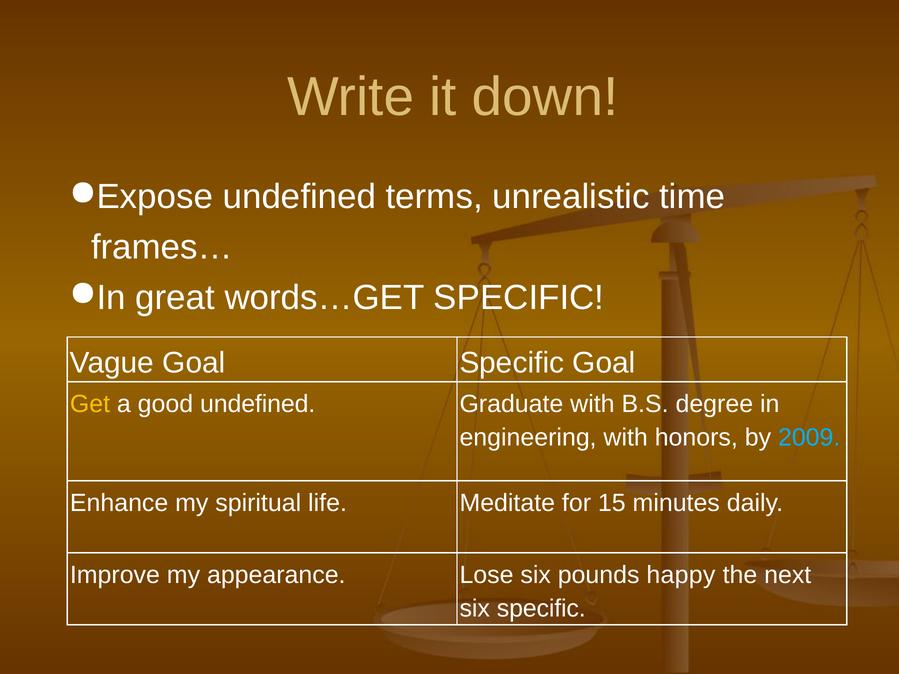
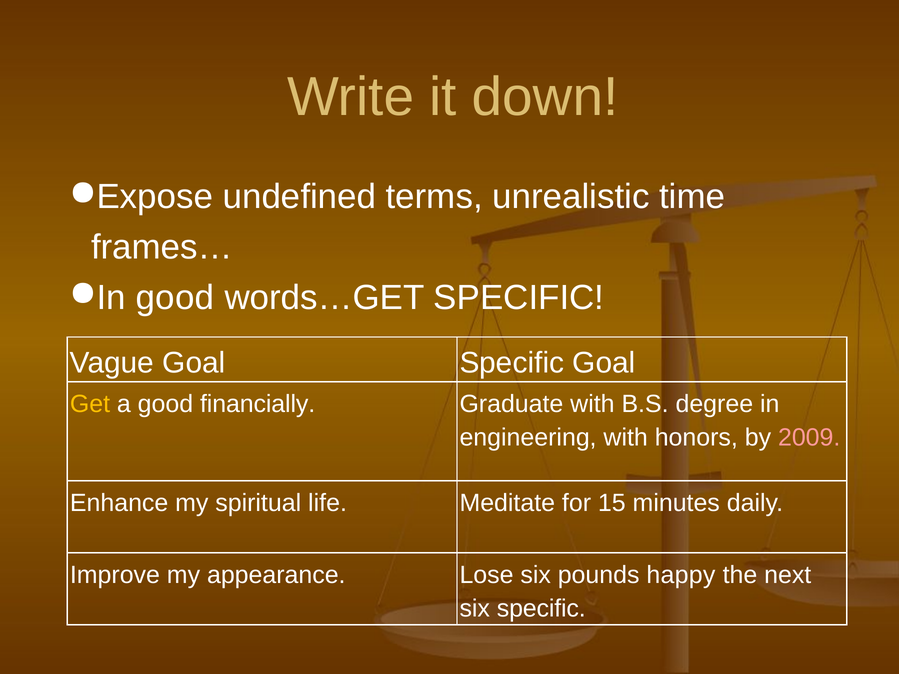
great at (175, 298): great -> good
good undefined: undefined -> financially
2009 colour: light blue -> pink
